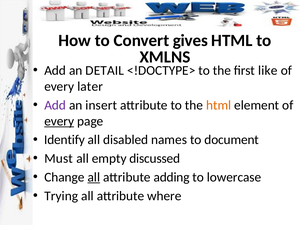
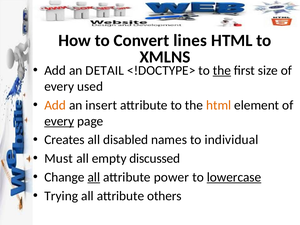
gives: gives -> lines
the at (222, 70) underline: none -> present
like: like -> size
later: later -> used
Add at (55, 105) colour: purple -> orange
Identify: Identify -> Creates
document: document -> individual
adding: adding -> power
lowercase underline: none -> present
where: where -> others
